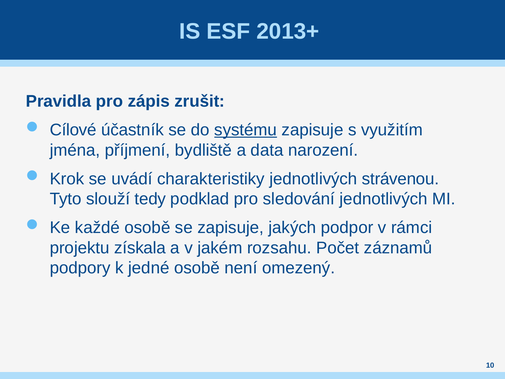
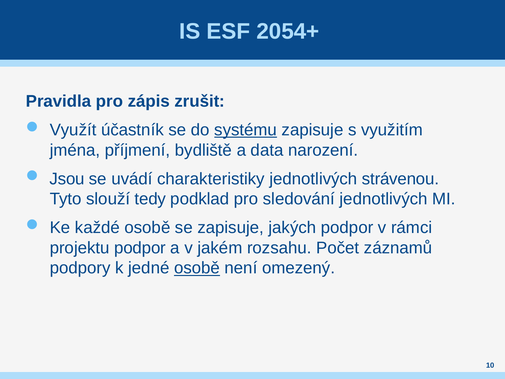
2013+: 2013+ -> 2054+
Cílové: Cílové -> Využít
Krok: Krok -> Jsou
projektu získala: získala -> podpor
osobě at (197, 268) underline: none -> present
